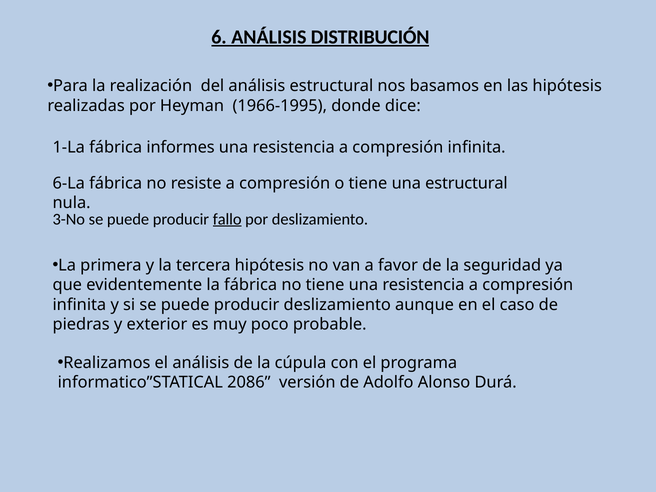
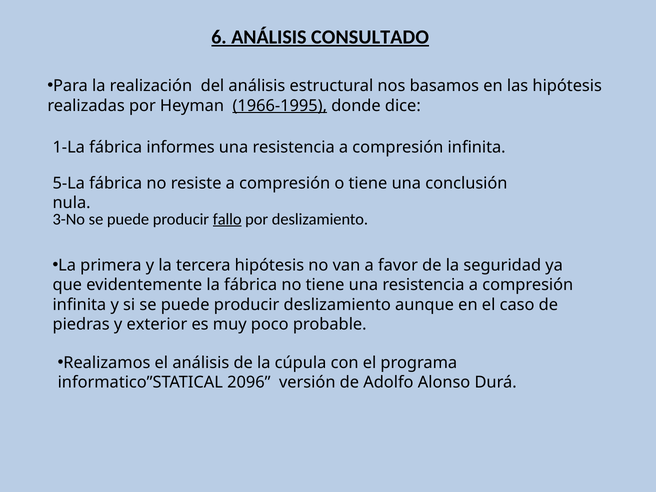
DISTRIBUCIÓN: DISTRIBUCIÓN -> CONSULTADO
1966-1995 underline: none -> present
6-La: 6-La -> 5-La
una estructural: estructural -> conclusión
2086: 2086 -> 2096
